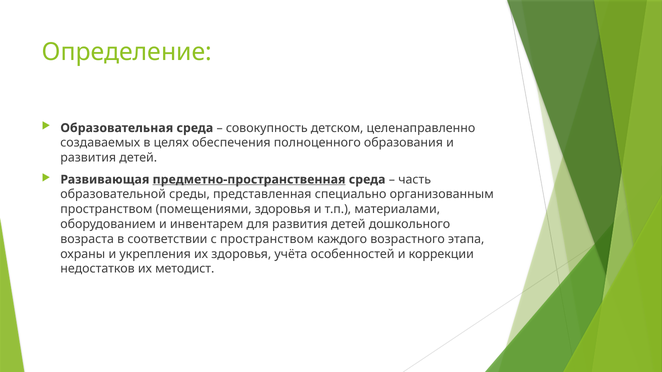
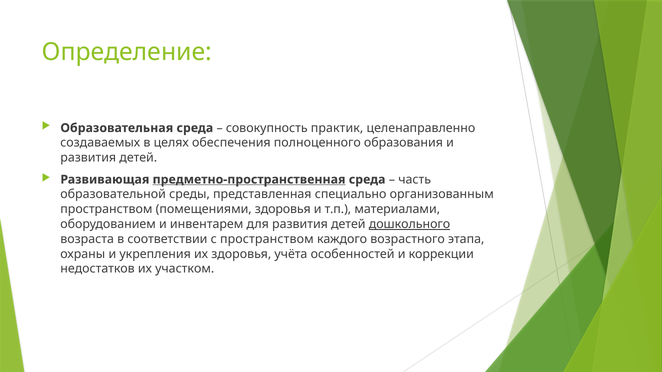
детском: детском -> практик
дошкольного underline: none -> present
методист: методист -> участком
